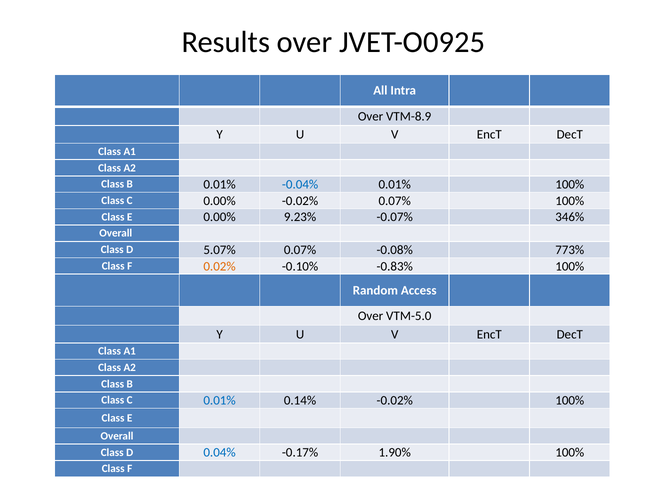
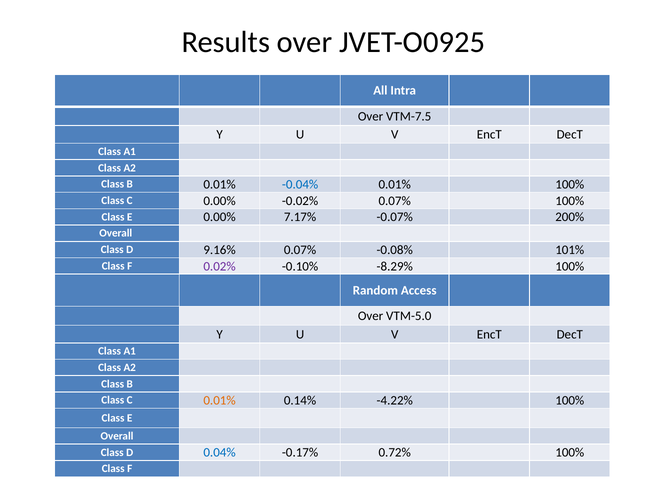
VTM-8.9: VTM-8.9 -> VTM-7.5
9.23%: 9.23% -> 7.17%
346%: 346% -> 200%
5.07%: 5.07% -> 9.16%
773%: 773% -> 101%
0.02% colour: orange -> purple
-0.83%: -0.83% -> -8.29%
0.01% at (220, 401) colour: blue -> orange
0.14% -0.02%: -0.02% -> -4.22%
1.90%: 1.90% -> 0.72%
